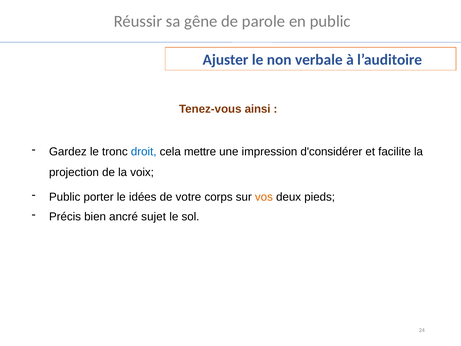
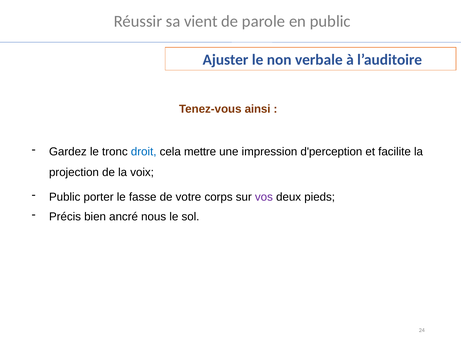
gêne: gêne -> vient
d'considérer: d'considérer -> d'perception
idées: idées -> fasse
vos colour: orange -> purple
sujet: sujet -> nous
